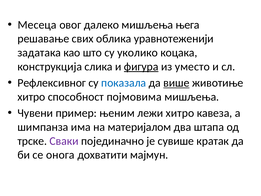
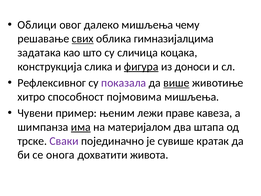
Месеца: Месеца -> Облици
њега: њега -> чему
свих underline: none -> present
уравнотеженији: уравнотеженији -> гимназијалцима
уколико: уколико -> сличица
уместо: уместо -> доноси
показала colour: blue -> purple
лежи хитро: хитро -> праве
има underline: none -> present
мајмун: мајмун -> живота
